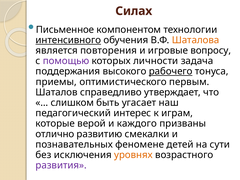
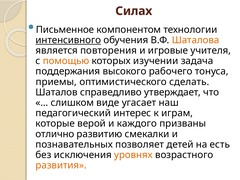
вопросу: вопросу -> учителя
помощью colour: purple -> orange
личности: личности -> изучении
рабочего underline: present -> none
первым: первым -> сделать
быть: быть -> виде
феномене: феномене -> позволяет
сути: сути -> есть
развития colour: purple -> orange
